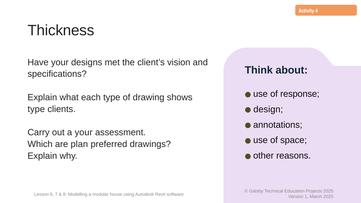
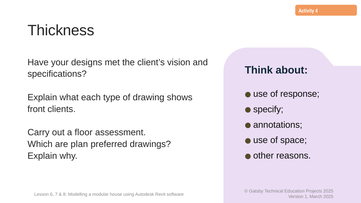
type at (36, 109): type -> front
design: design -> specify
a your: your -> floor
